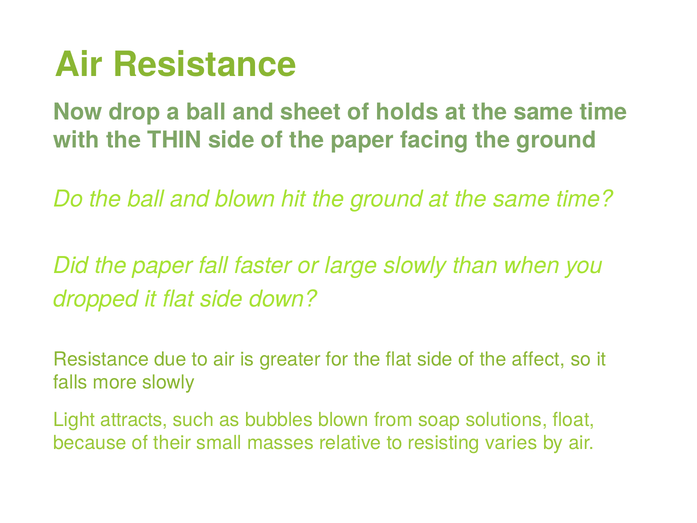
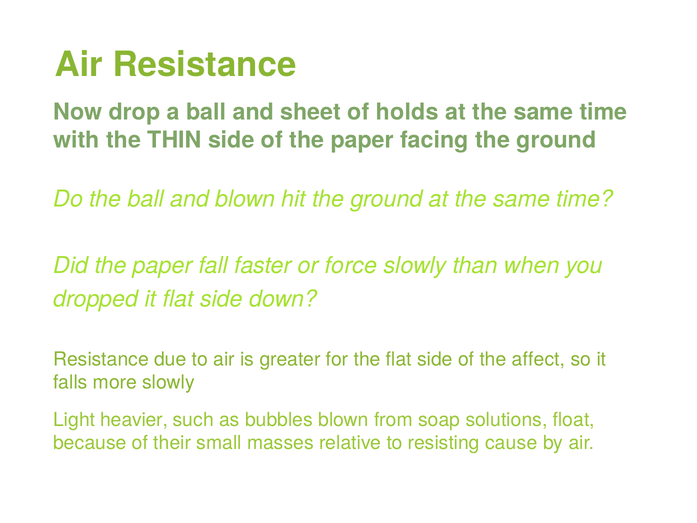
large: large -> force
attracts: attracts -> heavier
varies: varies -> cause
